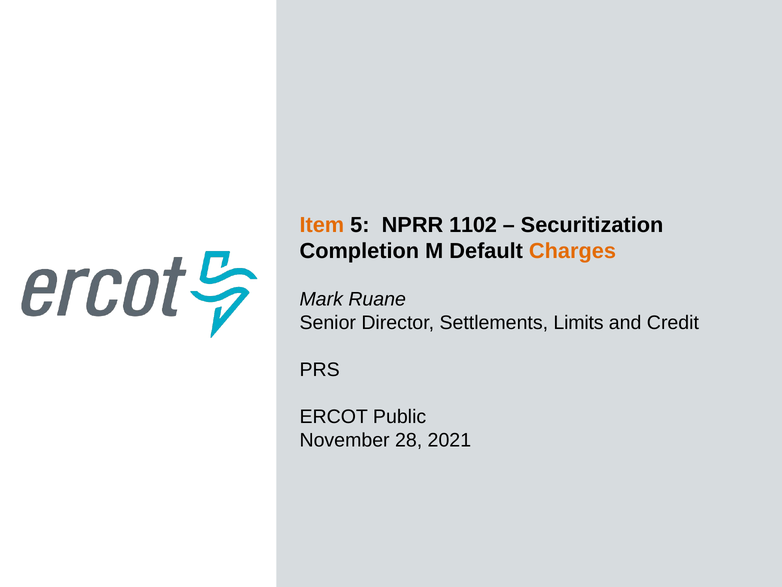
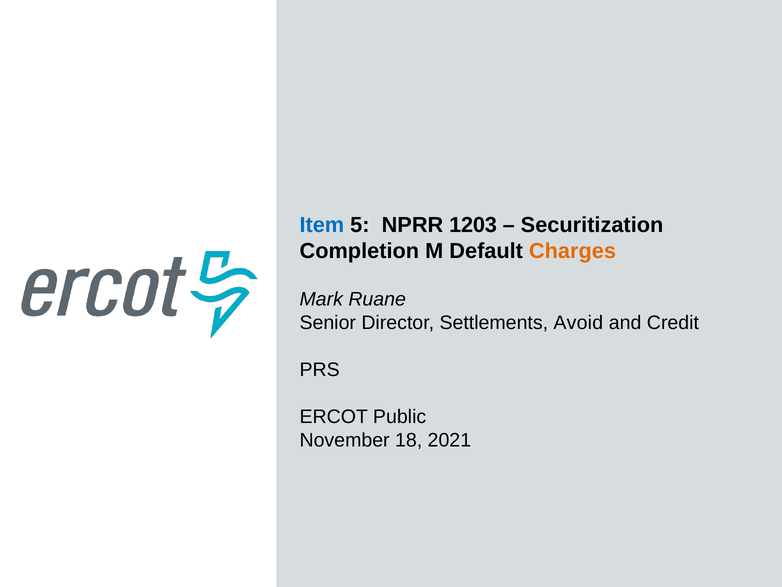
Item colour: orange -> blue
1102: 1102 -> 1203
Limits: Limits -> Avoid
28: 28 -> 18
